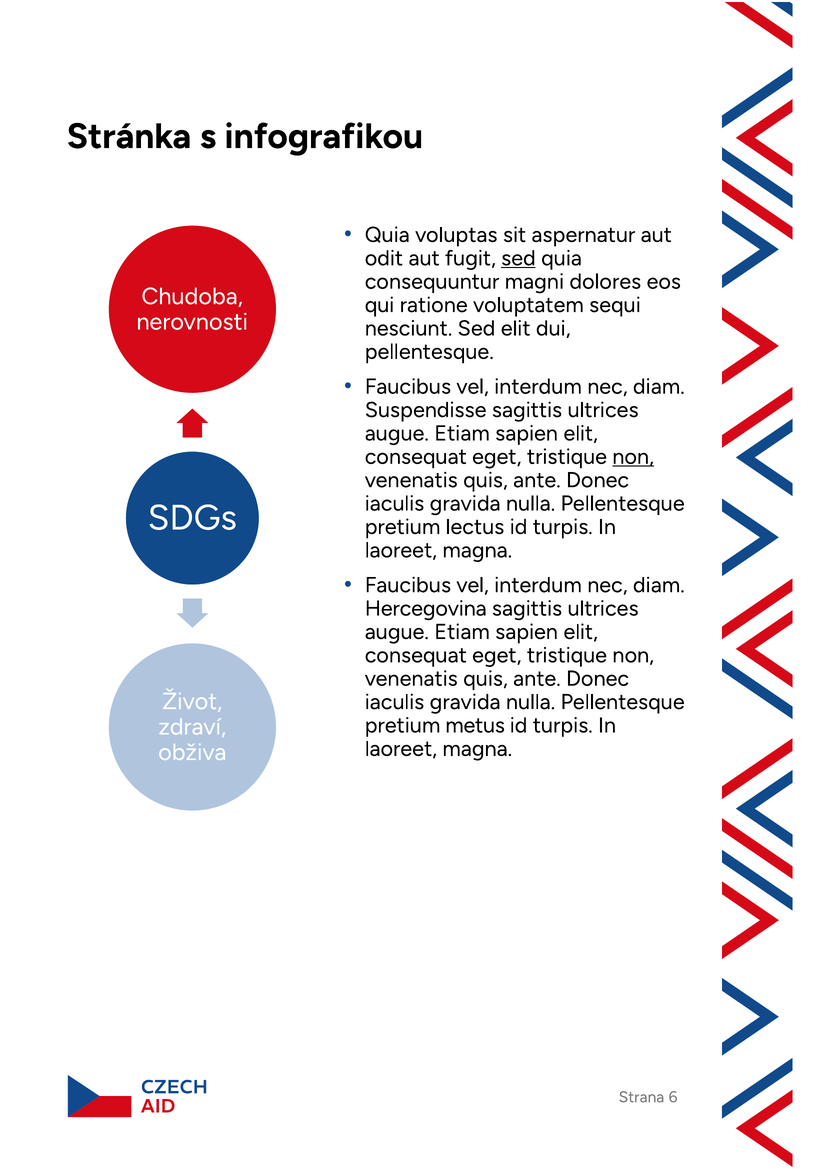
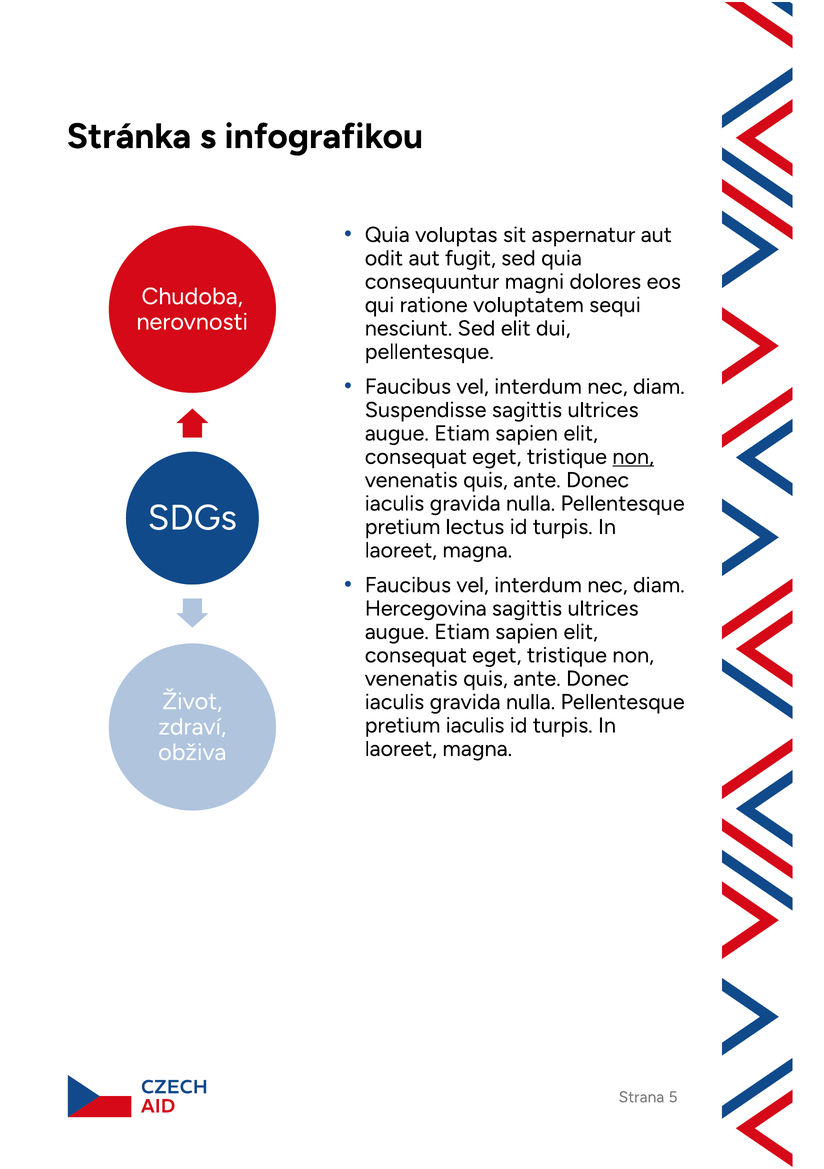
sed at (518, 258) underline: present -> none
pretium metus: metus -> iaculis
6: 6 -> 5
